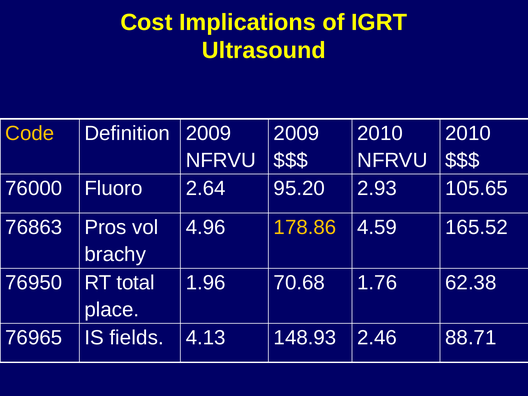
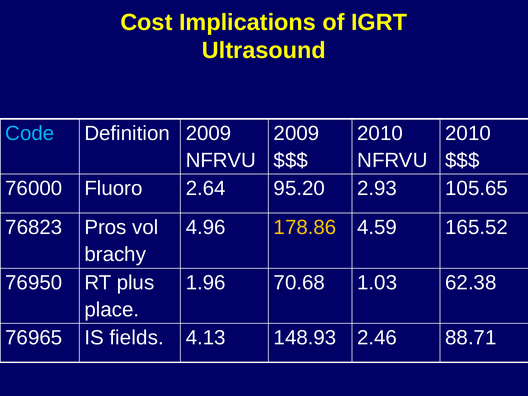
Code colour: yellow -> light blue
76863: 76863 -> 76823
total: total -> plus
1.76: 1.76 -> 1.03
